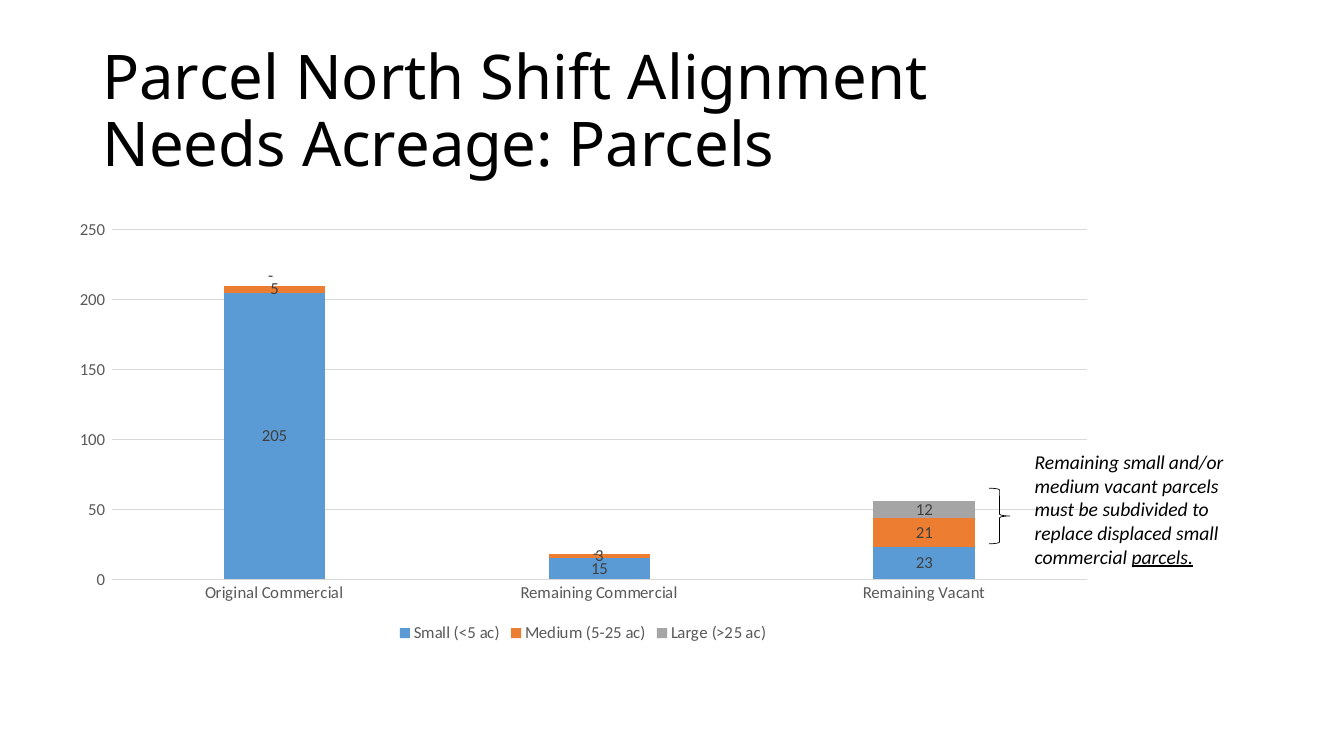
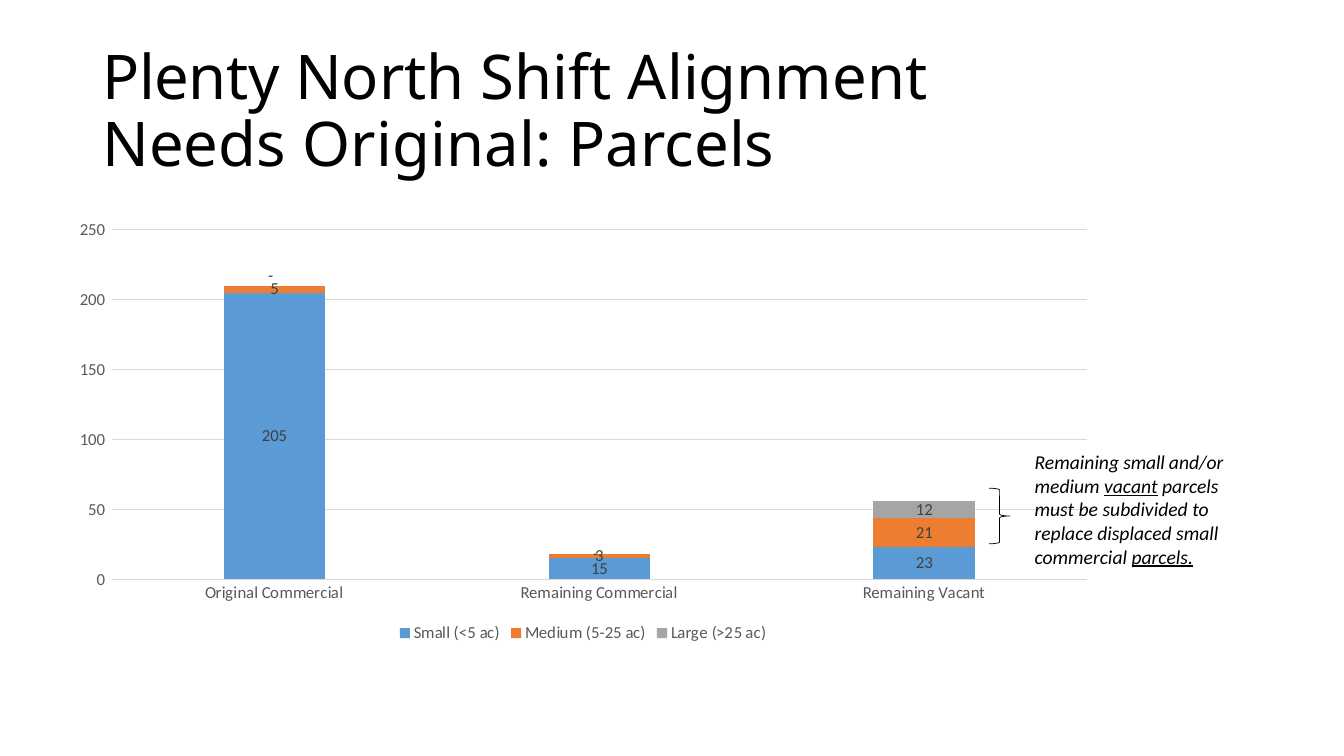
Parcel: Parcel -> Plenty
Needs Acreage: Acreage -> Original
vacant at (1131, 487) underline: none -> present
